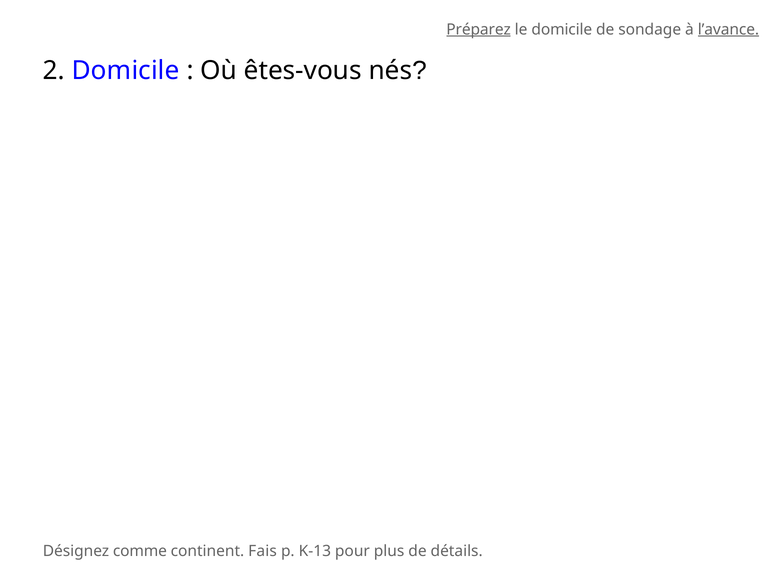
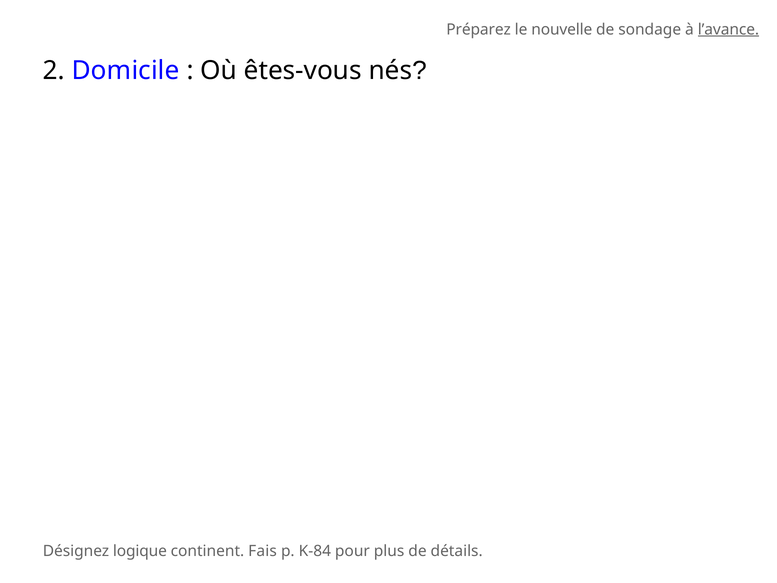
Préparez underline: present -> none
le domicile: domicile -> nouvelle
comme: comme -> logique
K-13: K-13 -> K-84
